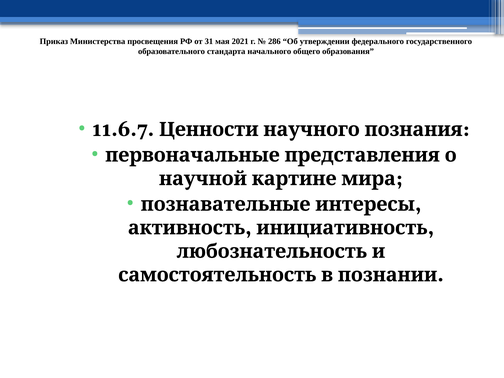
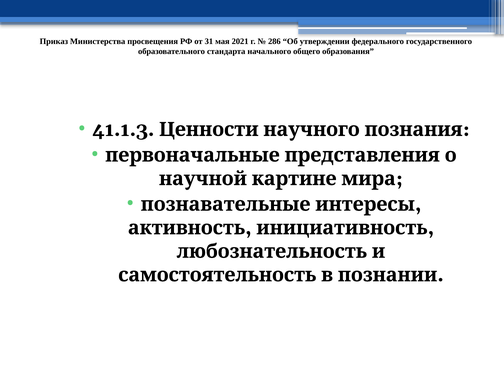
11.6.7: 11.6.7 -> 41.1.3
